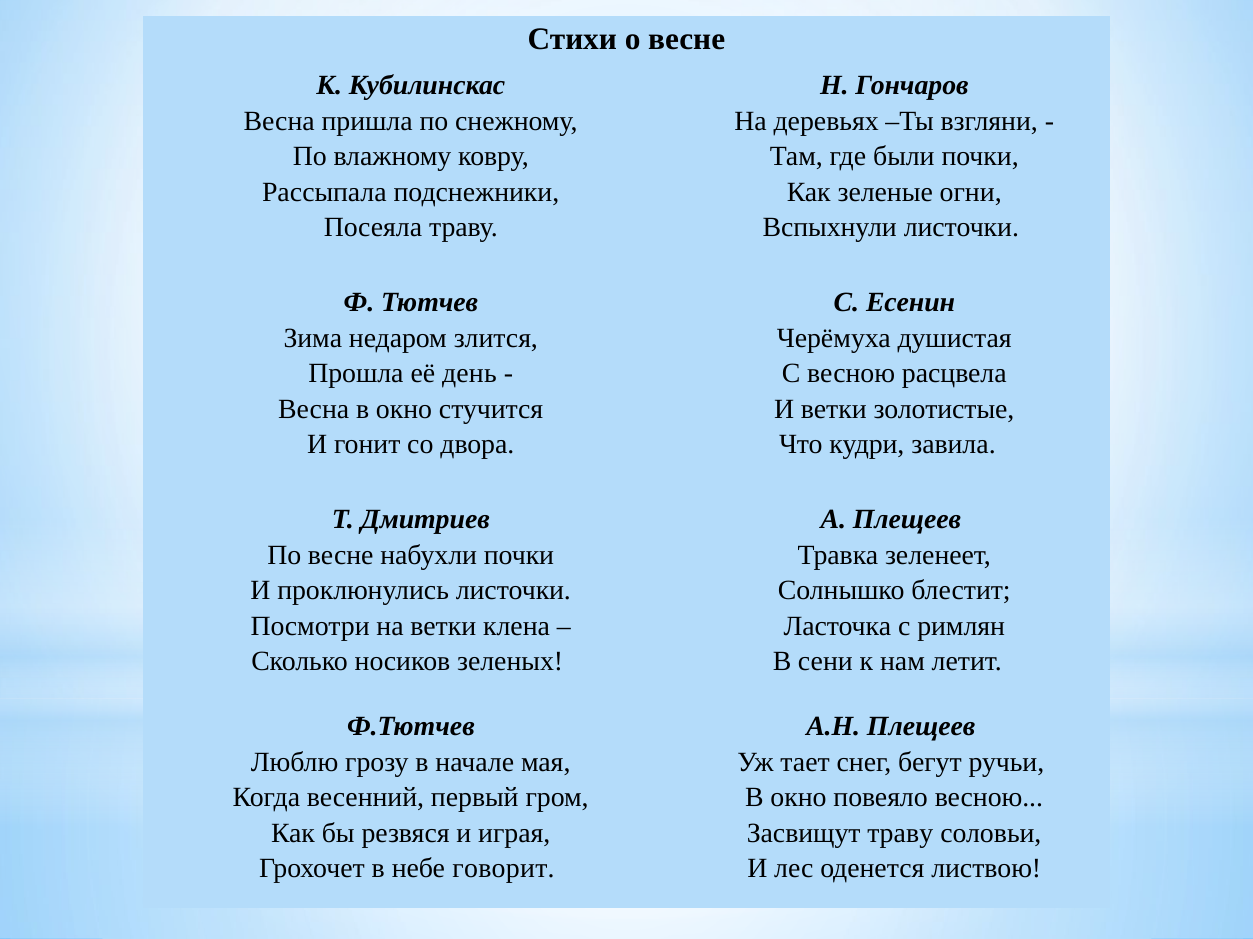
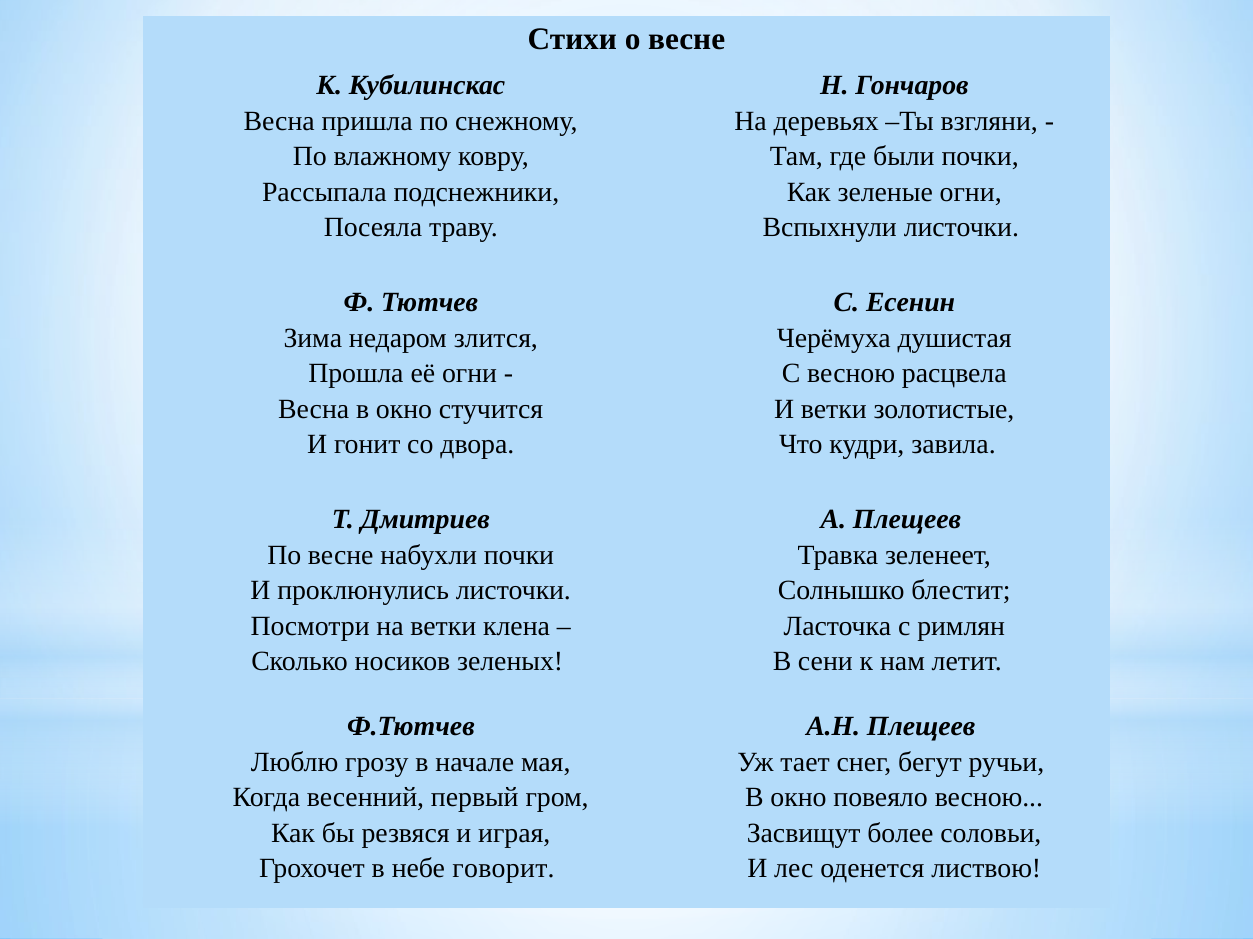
её день: день -> огни
Засвищут траву: траву -> более
